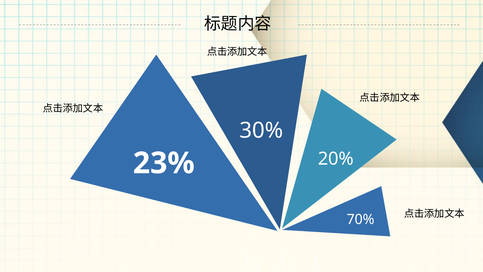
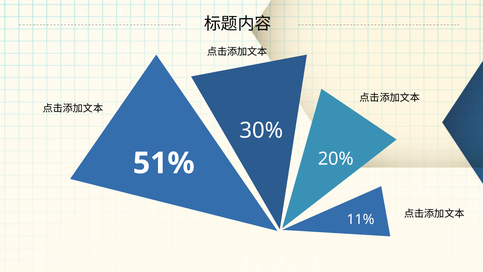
23%: 23% -> 51%
70%: 70% -> 11%
